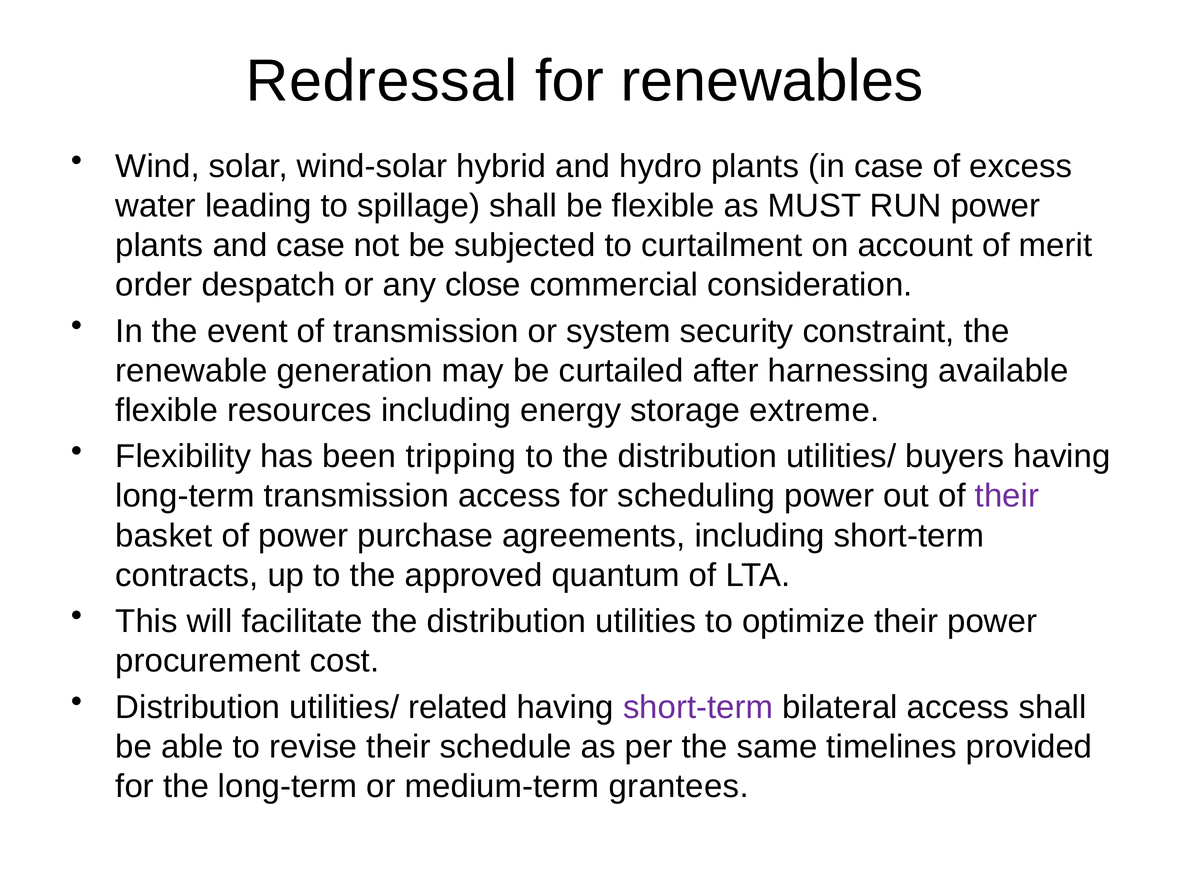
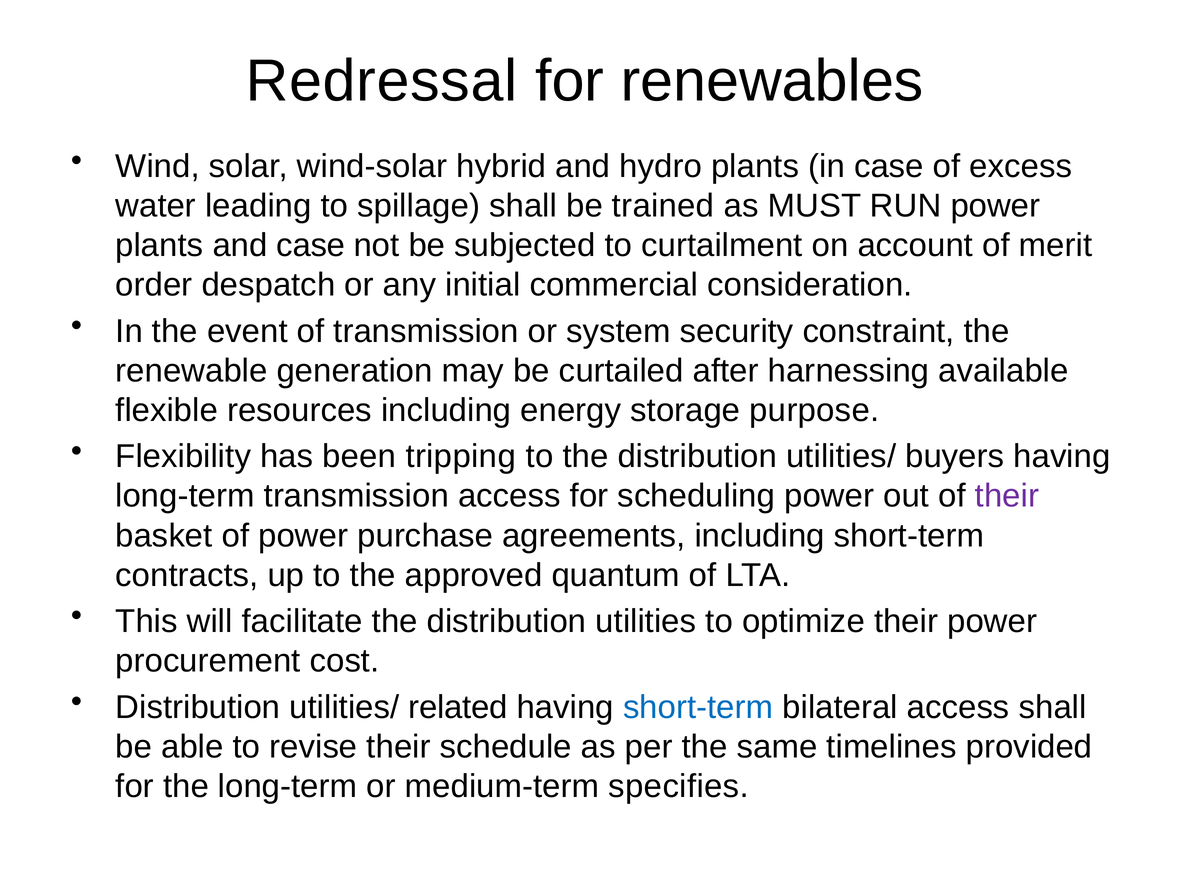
be flexible: flexible -> trained
close: close -> initial
extreme: extreme -> purpose
short-term at (698, 707) colour: purple -> blue
grantees: grantees -> specifies
